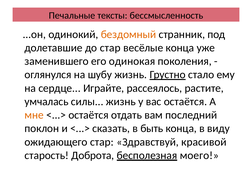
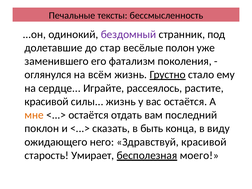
бездомный colour: orange -> purple
весёлые конца: конца -> полон
одинокая: одинокая -> фатализм
шубу: шубу -> всём
умчалась at (47, 102): умчалась -> красивой
ожидающего стар: стар -> него
Доброта: Доброта -> Умирает
